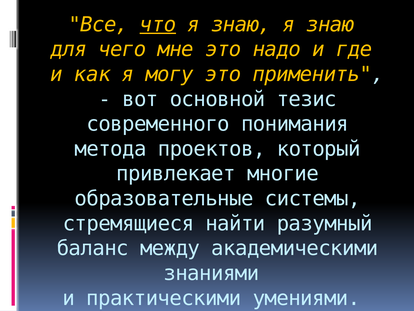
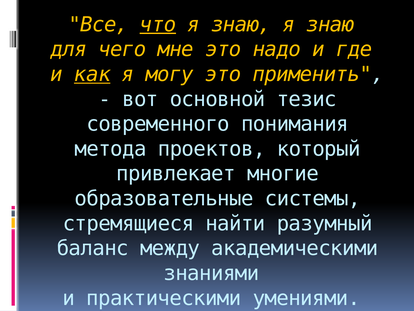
как underline: none -> present
